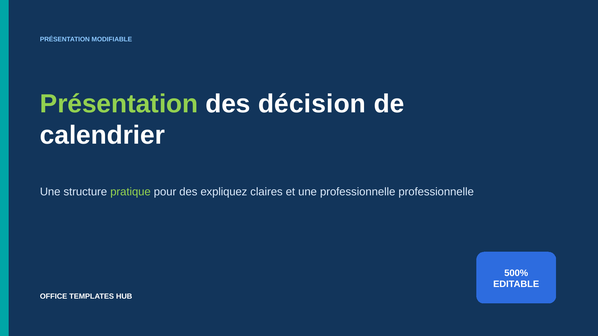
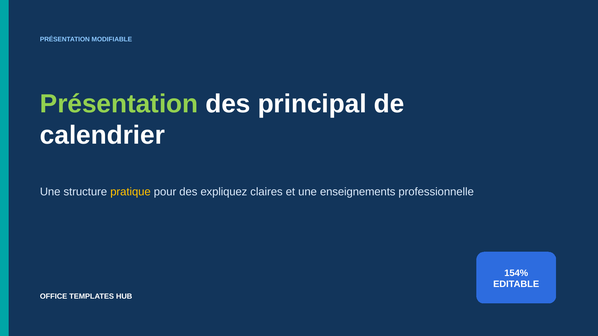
décision: décision -> principal
pratique colour: light green -> yellow
une professionnelle: professionnelle -> enseignements
500%: 500% -> 154%
